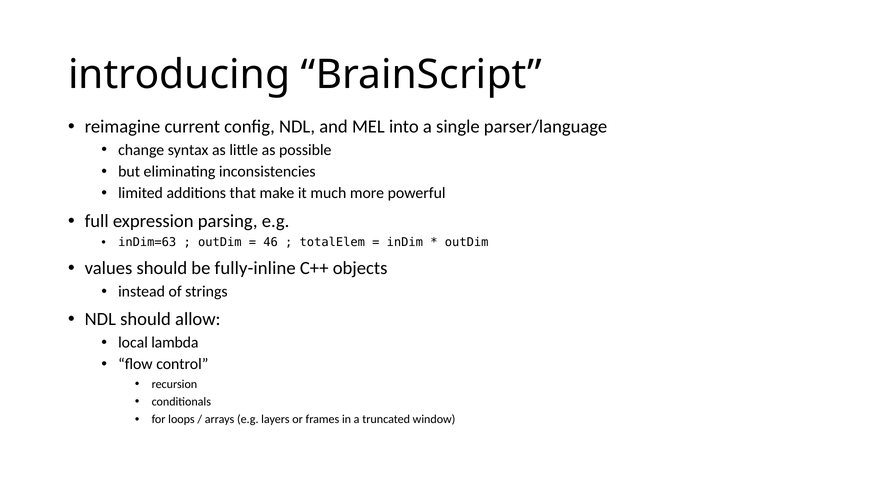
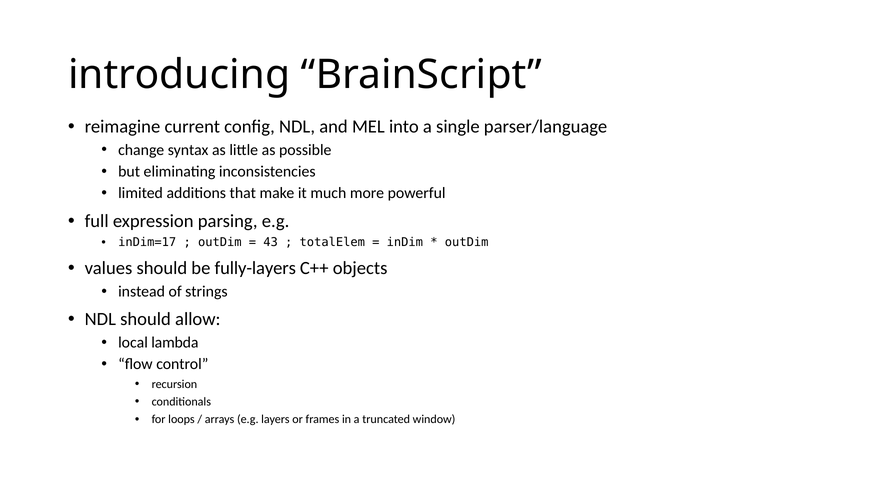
inDim=63: inDim=63 -> inDim=17
46: 46 -> 43
fully-inline: fully-inline -> fully-layers
